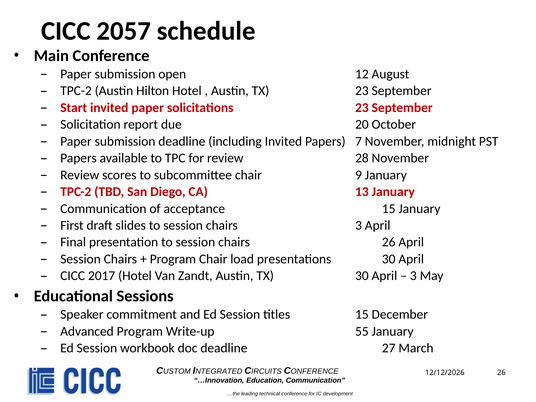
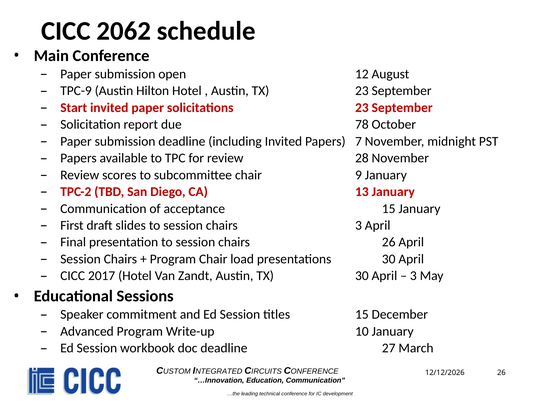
2057: 2057 -> 2062
TPC-2 at (76, 91): TPC-2 -> TPC-9
20: 20 -> 78
55: 55 -> 10
